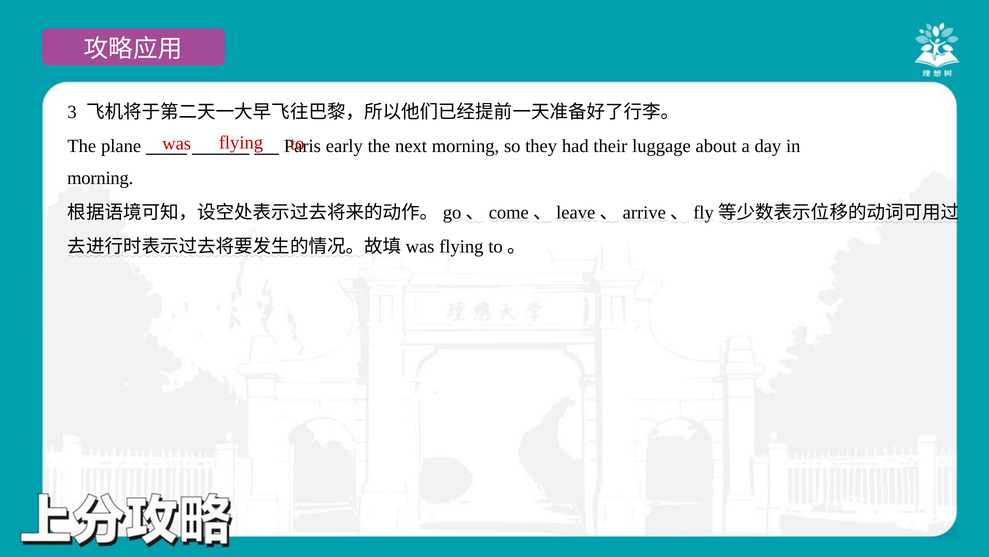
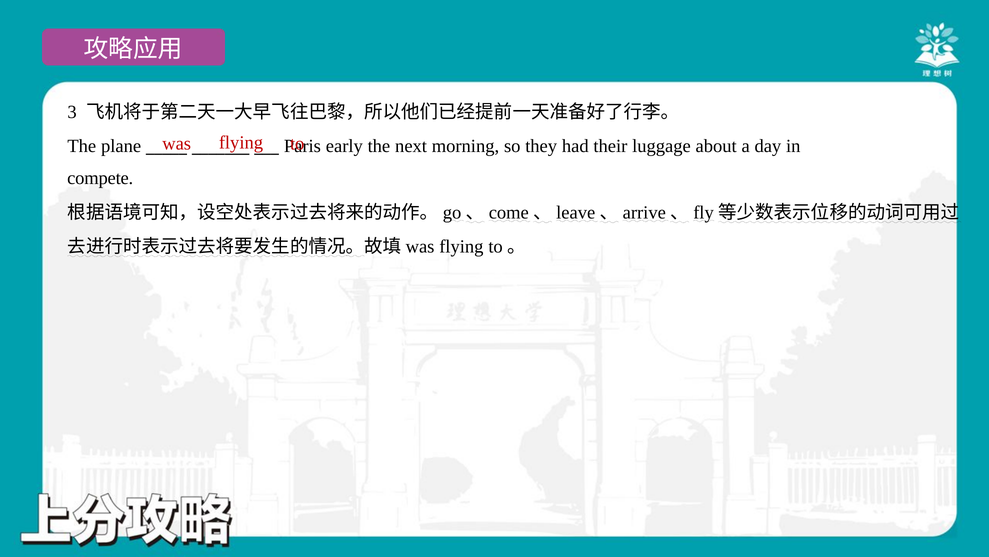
morning at (100, 178): morning -> compete
